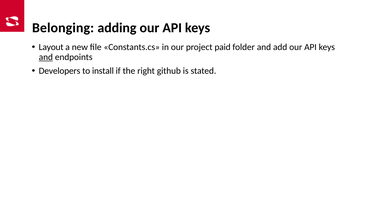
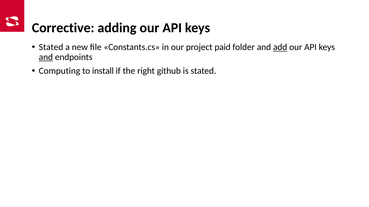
Belonging: Belonging -> Corrective
Layout at (51, 47): Layout -> Stated
add underline: none -> present
Developers: Developers -> Computing
